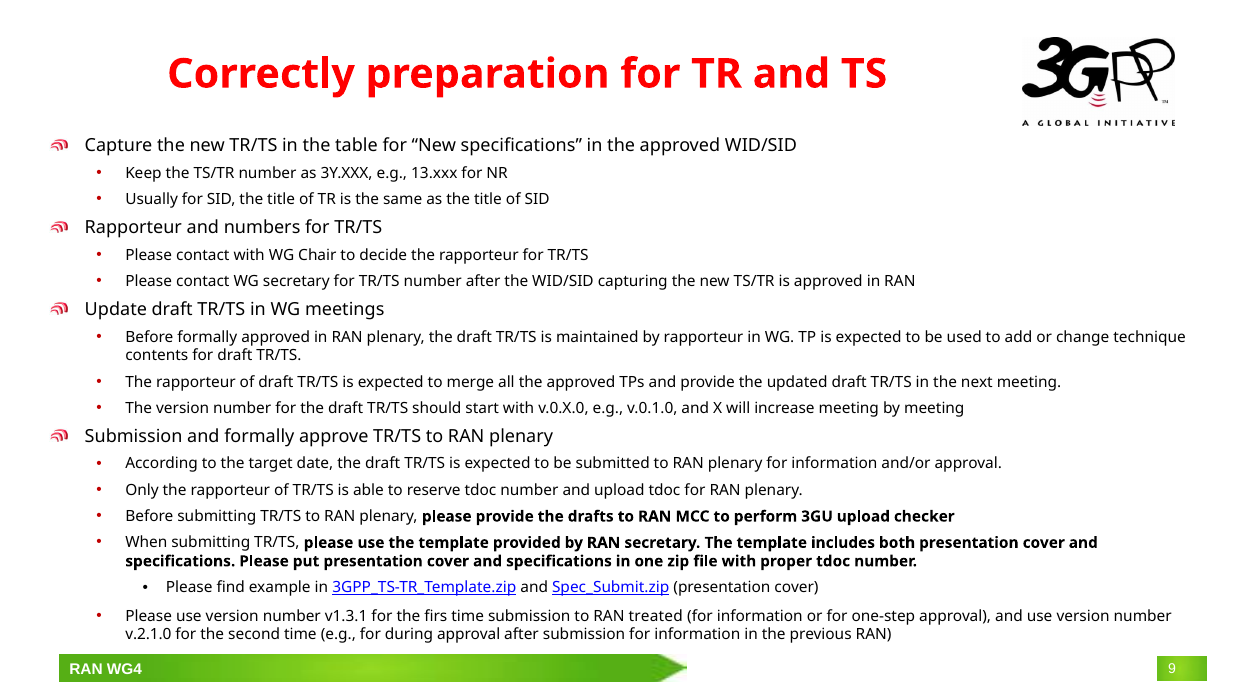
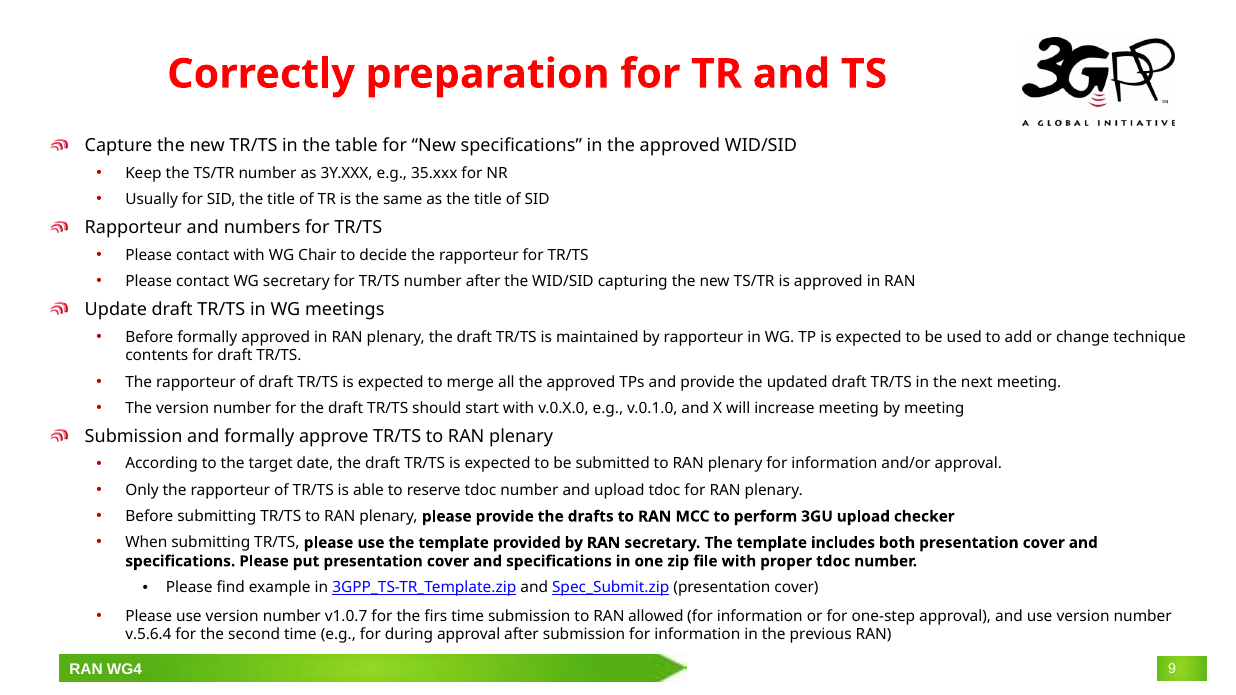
13.xxx: 13.xxx -> 35.xxx
v1.3.1: v1.3.1 -> v1.0.7
treated: treated -> allowed
v.2.1.0: v.2.1.0 -> v.5.6.4
